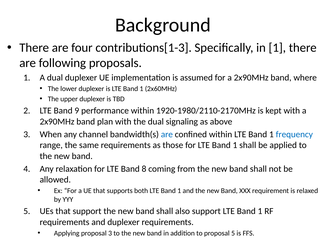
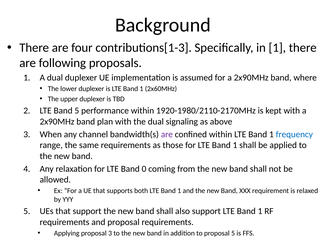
Band 9: 9 -> 5
are at (167, 134) colour: blue -> purple
8: 8 -> 0
and duplexer: duplexer -> proposal
